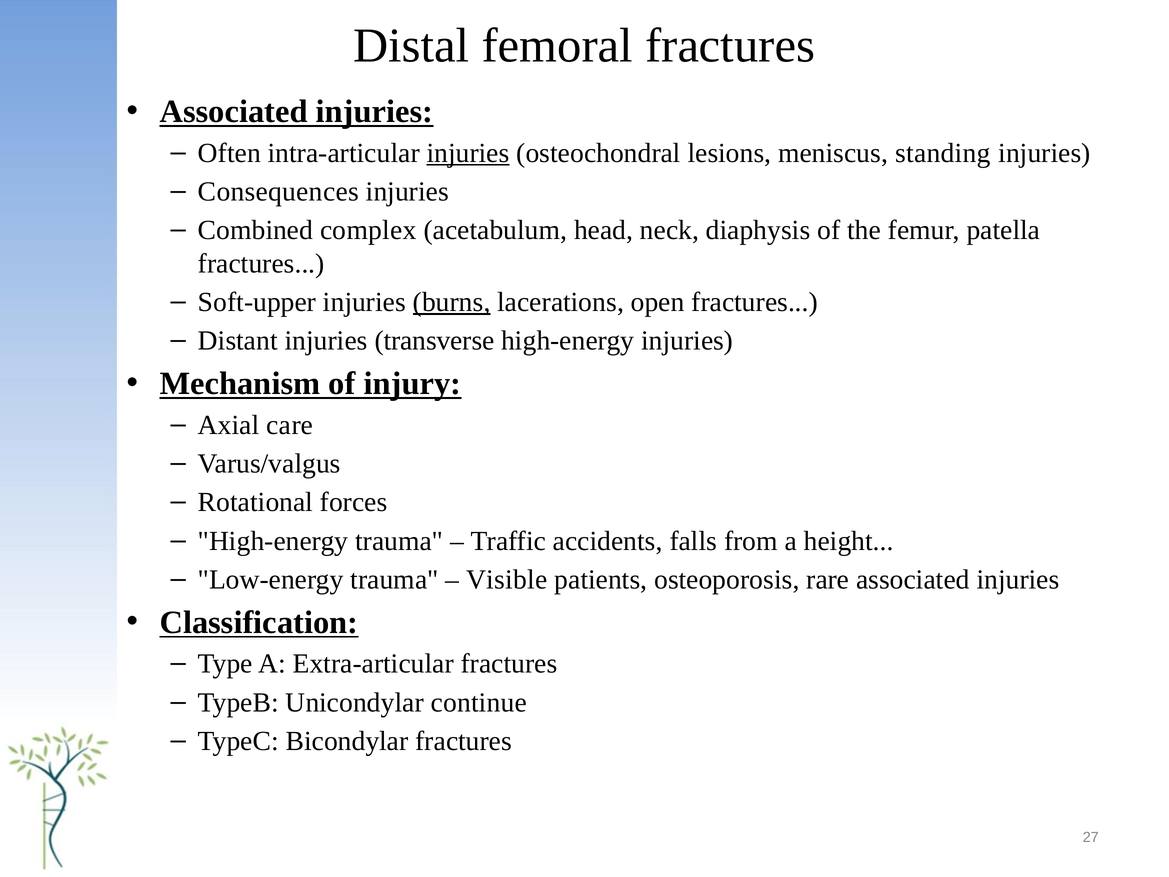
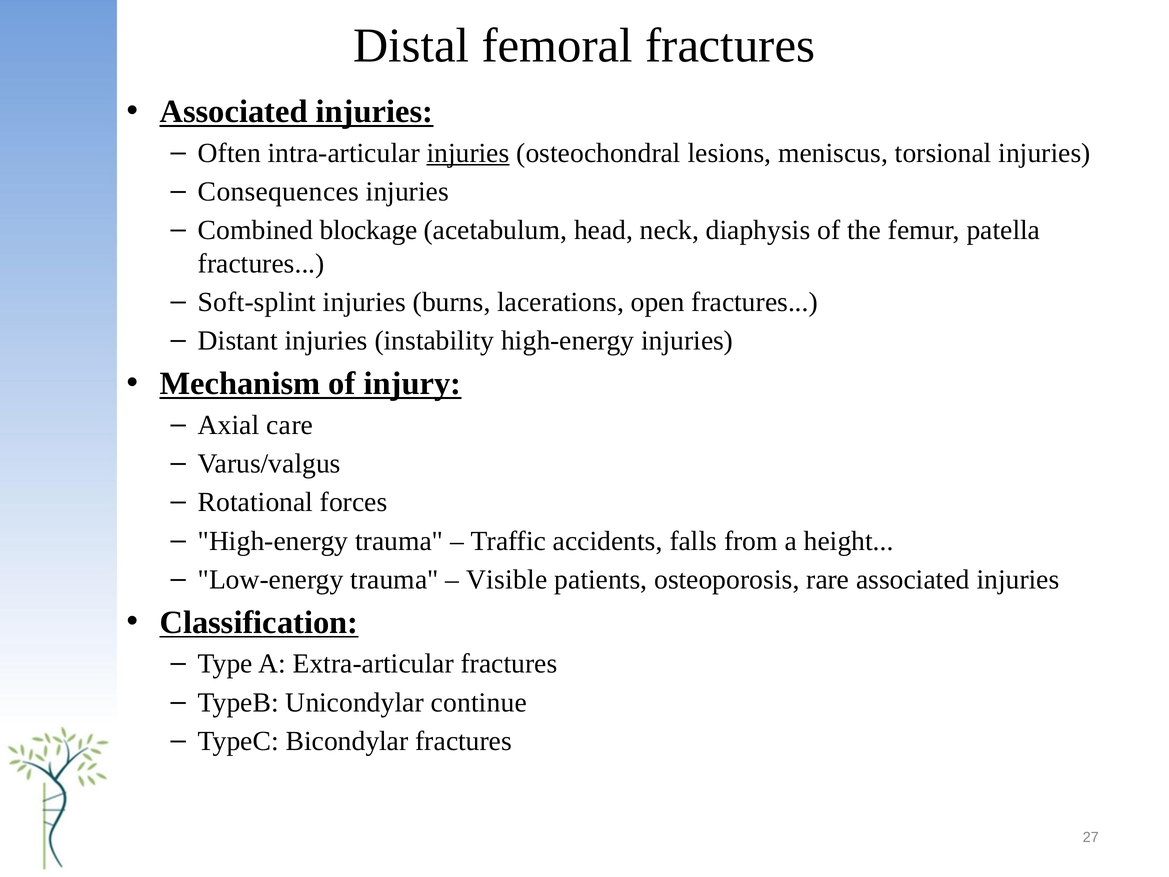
standing: standing -> torsional
complex: complex -> blockage
Soft-upper: Soft-upper -> Soft-splint
burns underline: present -> none
transverse: transverse -> instability
